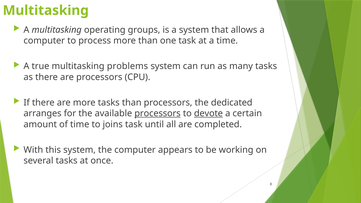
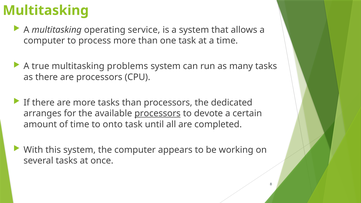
groups: groups -> service
devote underline: present -> none
joins: joins -> onto
